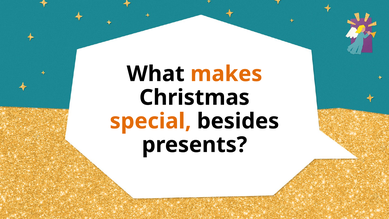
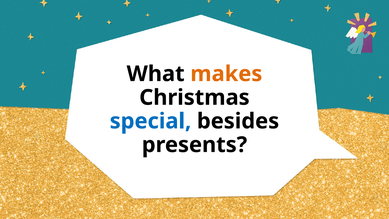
special colour: orange -> blue
